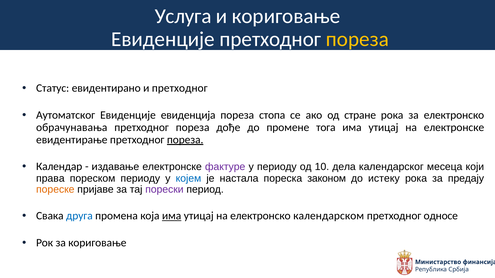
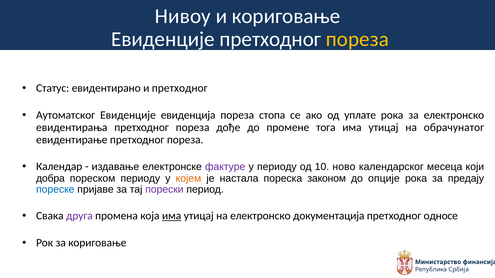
Услуга: Услуга -> Нивоу
стране: стране -> уплате
обрачунавања: обрачунавања -> евидентирања
на електронске: електронске -> обрачунатог
пореза at (185, 140) underline: present -> none
дела: дела -> ново
права: права -> добра
којем colour: blue -> orange
истеку: истеку -> опције
пореске colour: orange -> blue
друга colour: blue -> purple
календарском: календарском -> документација
